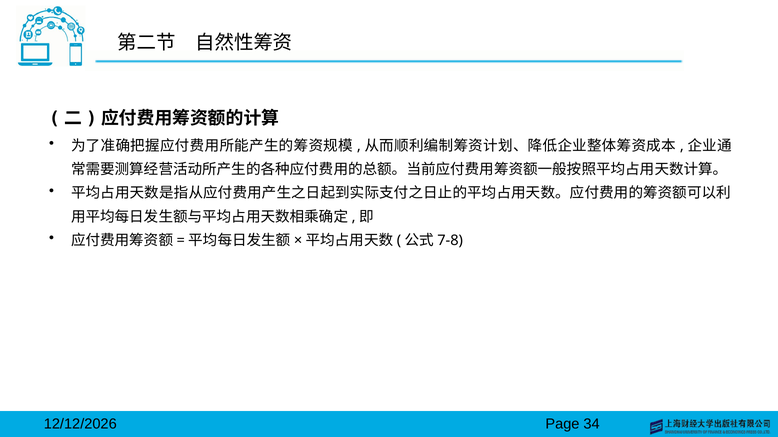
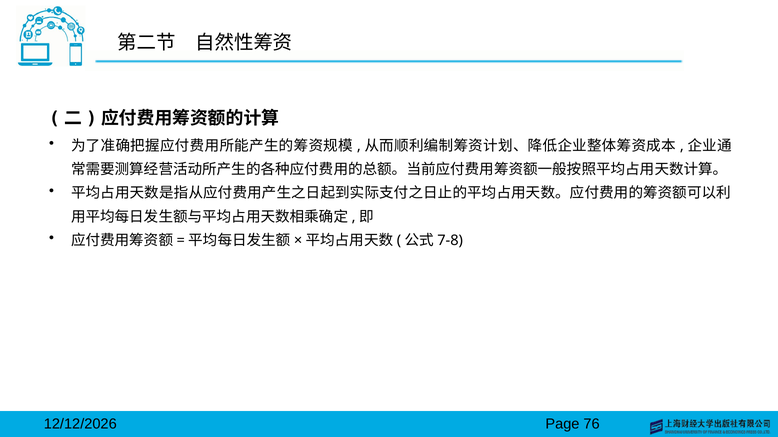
34: 34 -> 76
